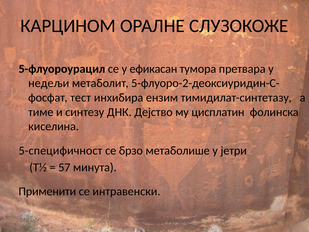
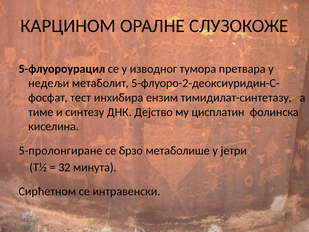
ефикасан: ефикасан -> изводног
5-специфичност: 5-специфичност -> 5-пролонгиране
57: 57 -> 32
Применити: Применити -> Сирћетном
